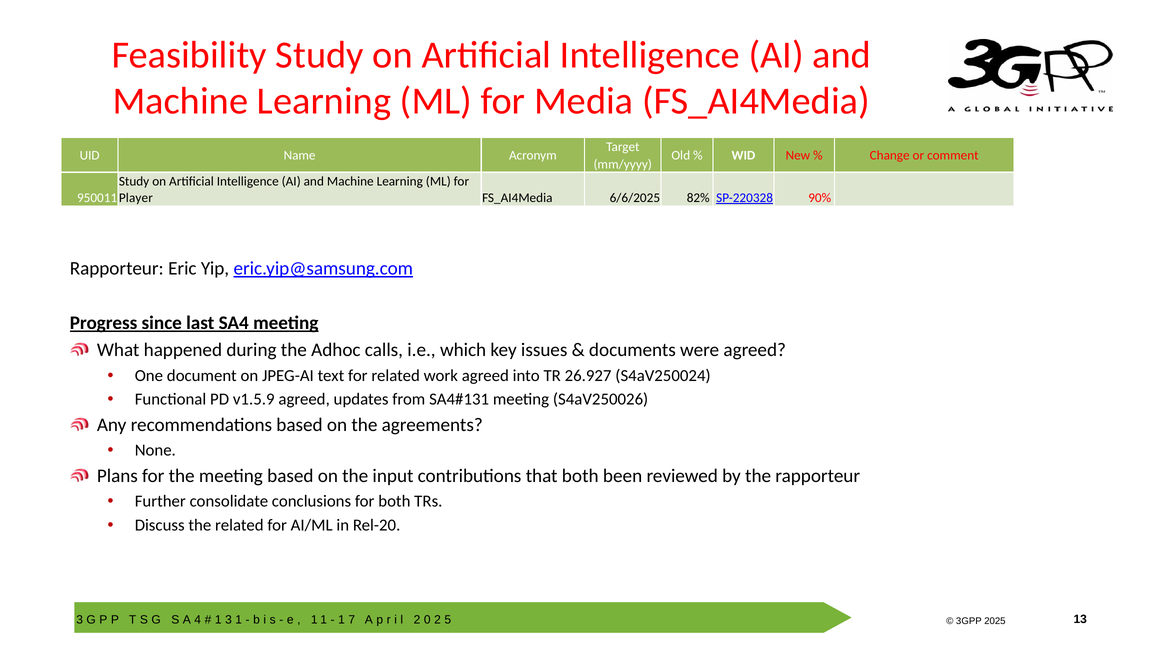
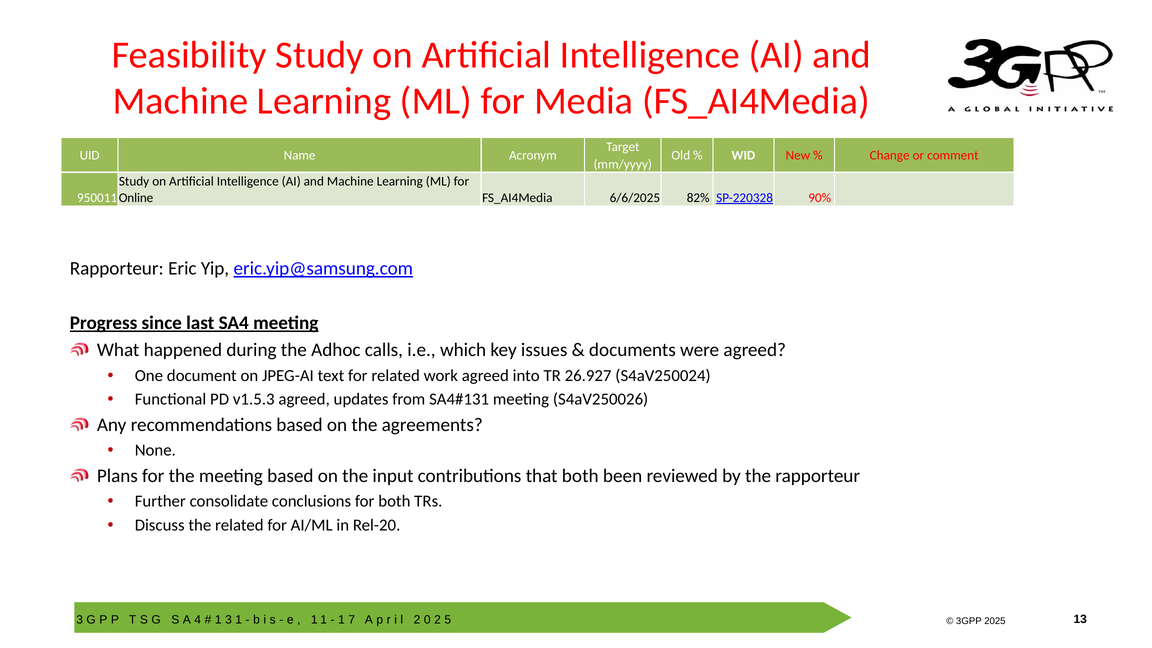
Player: Player -> Online
v1.5.9: v1.5.9 -> v1.5.3
